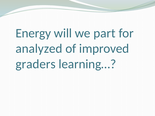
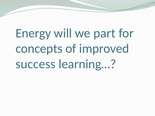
analyzed: analyzed -> concepts
graders: graders -> success
